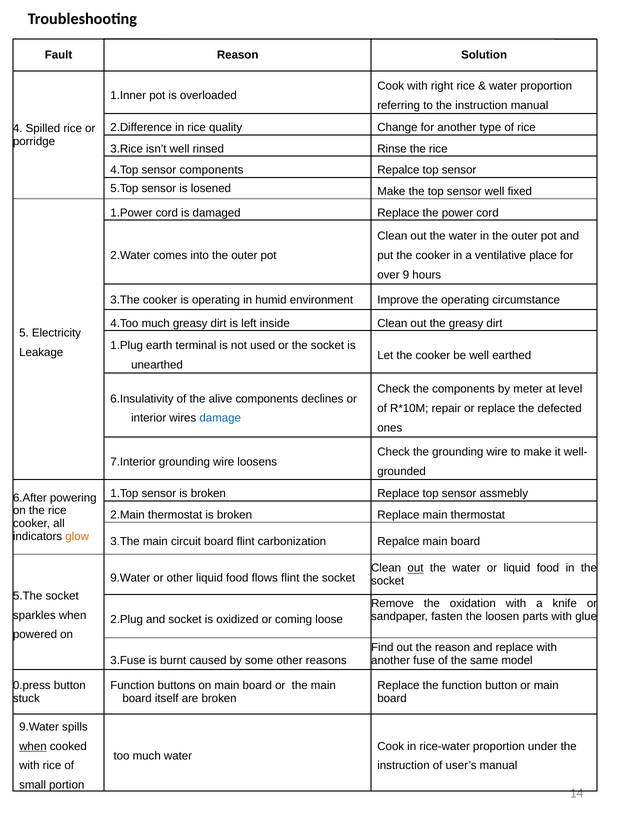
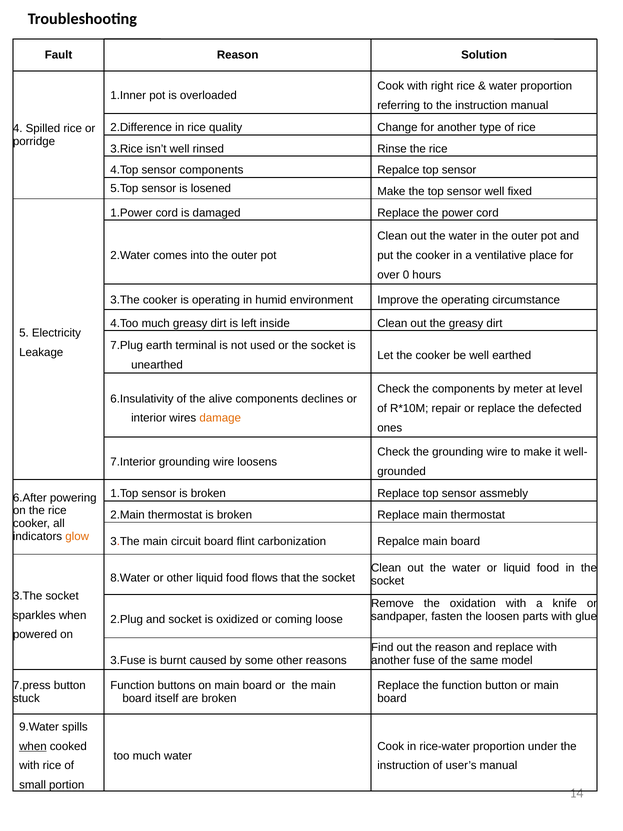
9: 9 -> 0
1.Plug: 1.Plug -> 7.Plug
damage colour: blue -> orange
out at (416, 568) underline: present -> none
9.Water at (130, 578): 9.Water -> 8.Water
flows flint: flint -> that
5.The at (28, 596): 5.The -> 3.The
0.press: 0.press -> 7.press
